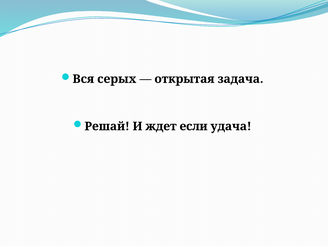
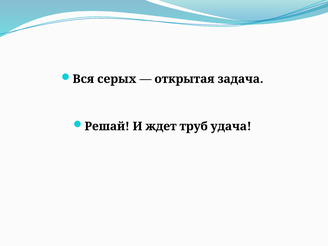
если: если -> труб
